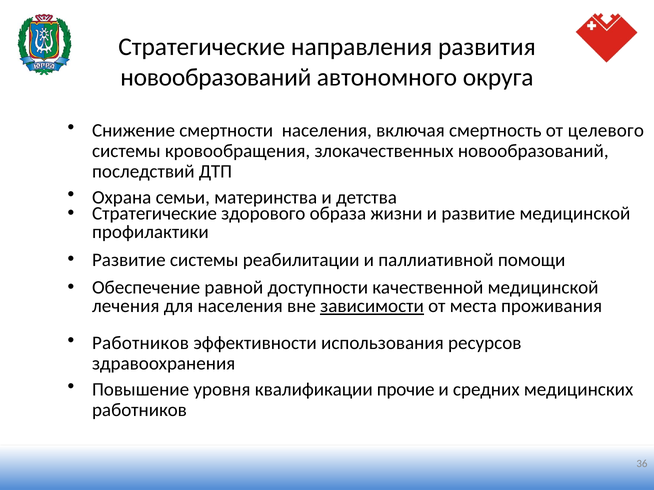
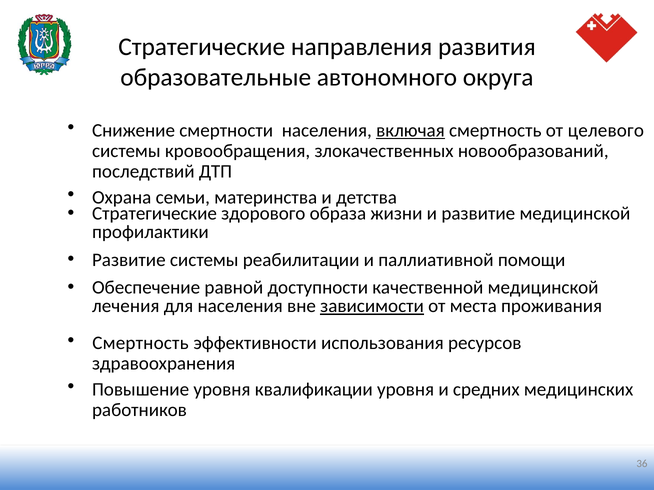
новообразований at (216, 78): новообразований -> образовательные
включая underline: none -> present
Работников at (140, 343): Работников -> Смертность
квалификации прочие: прочие -> уровня
